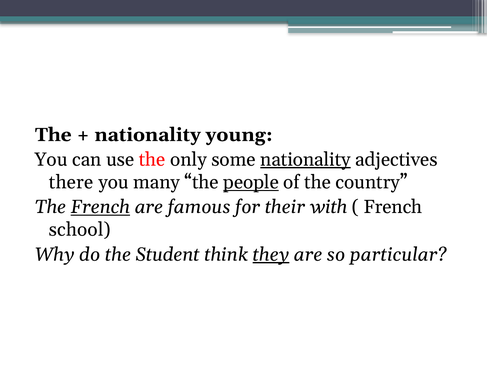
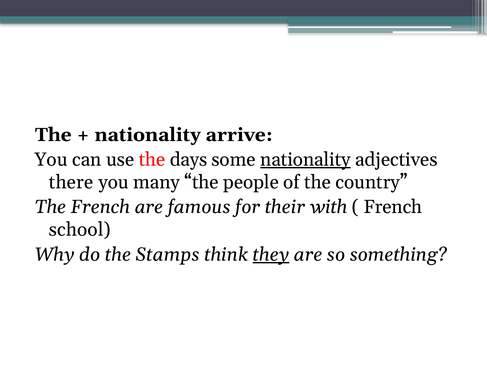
young: young -> arrive
only: only -> days
people underline: present -> none
French at (100, 207) underline: present -> none
Student: Student -> Stamps
particular: particular -> something
